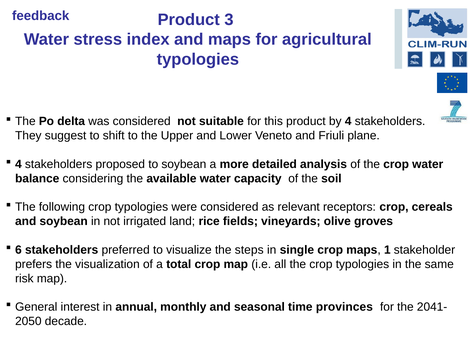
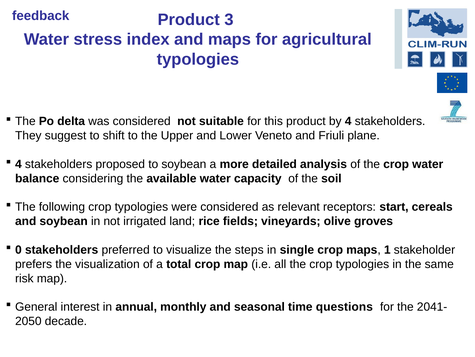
receptors crop: crop -> start
6: 6 -> 0
provinces: provinces -> questions
